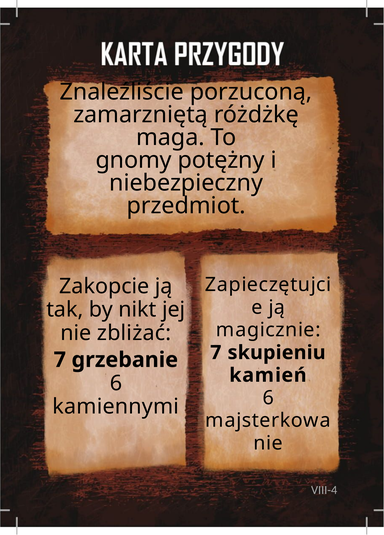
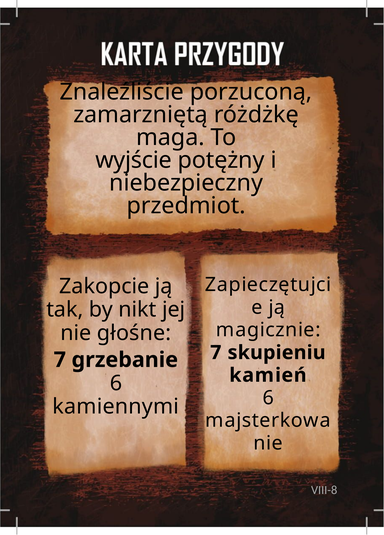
gnomy: gnomy -> wyjście
zbliżać: zbliżać -> głośne
VIII-4: VIII-4 -> VIII-8
